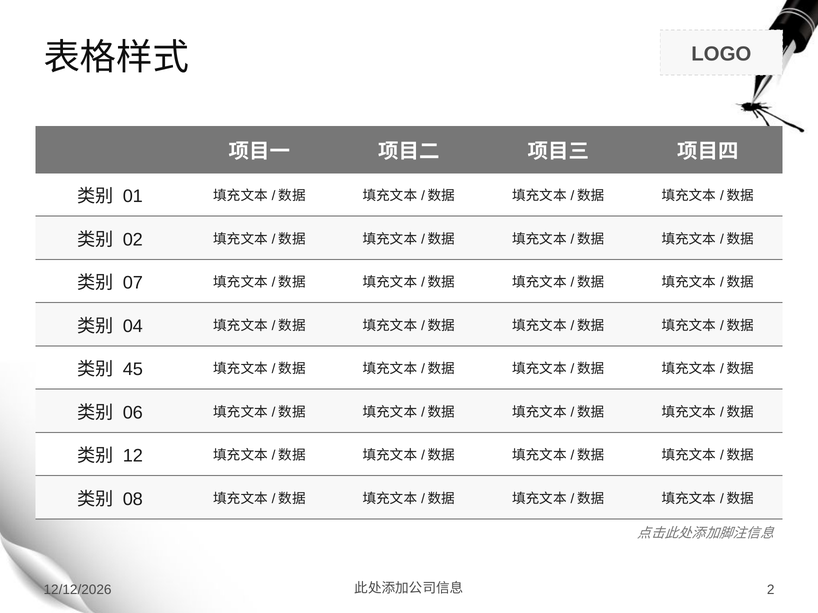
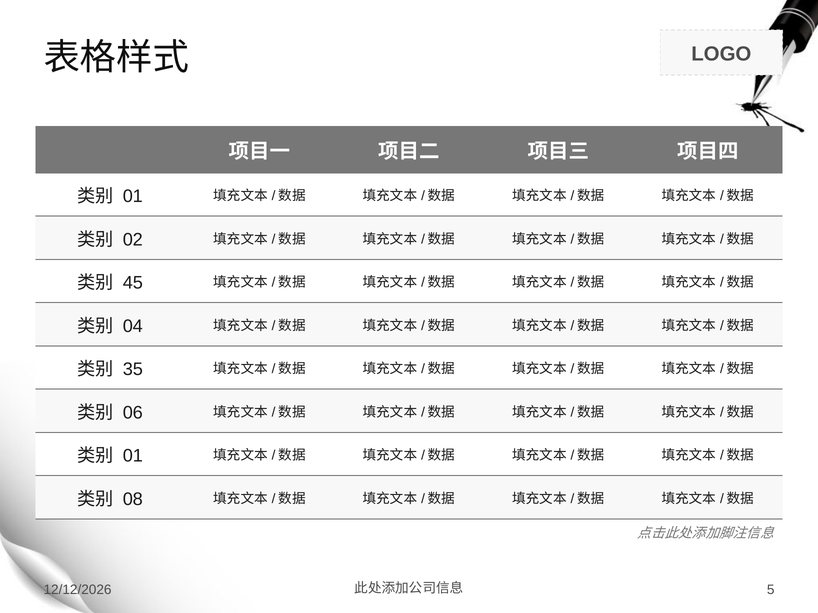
07: 07 -> 45
45: 45 -> 35
12 at (133, 456): 12 -> 01
2: 2 -> 5
